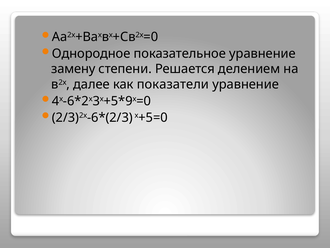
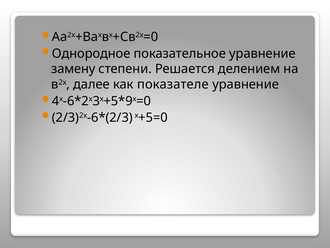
показатели: показатели -> показателе
